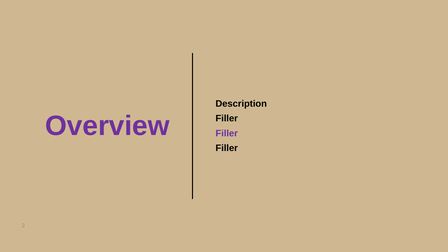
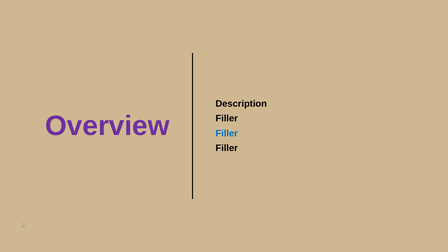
Filler at (227, 133) colour: purple -> blue
